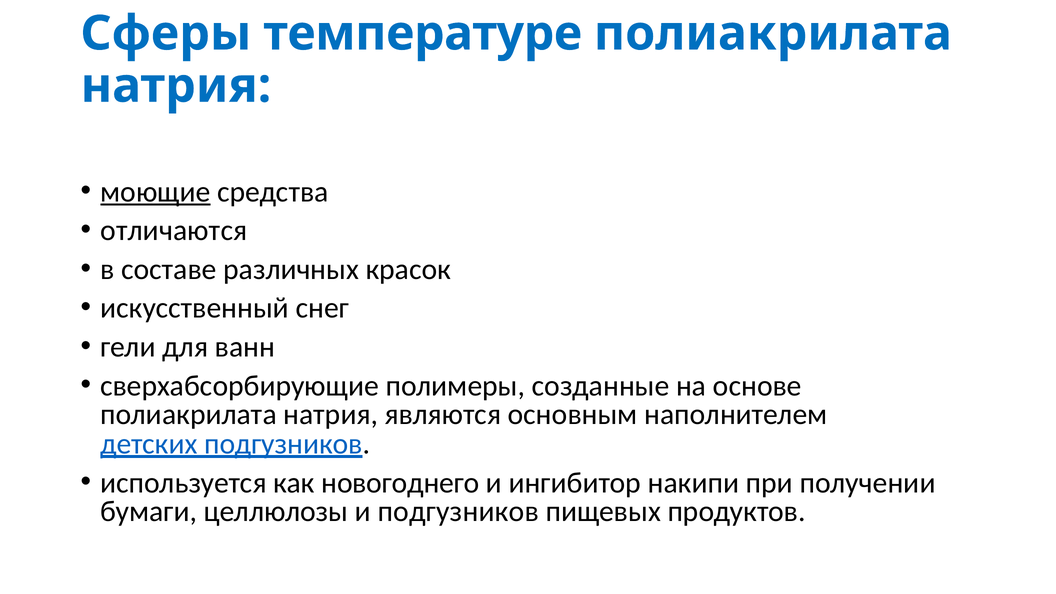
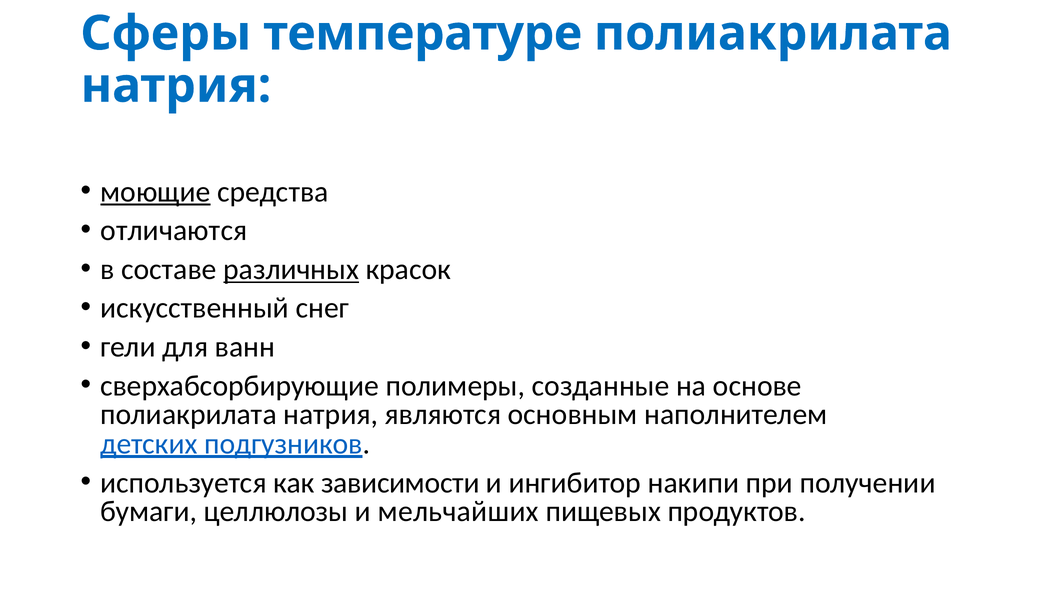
различных underline: none -> present
новогоднего: новогоднего -> зависимости
и подгузников: подгузников -> мельчайших
